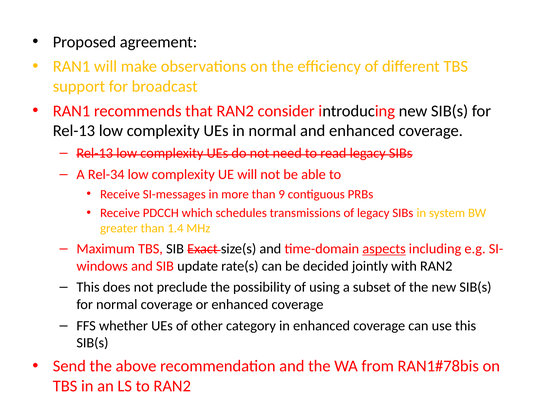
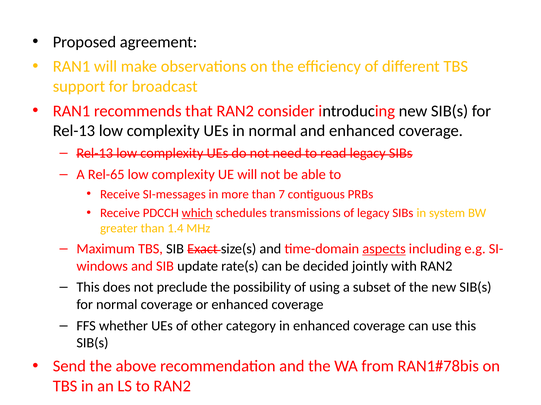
Rel-34: Rel-34 -> Rel-65
9: 9 -> 7
which underline: none -> present
